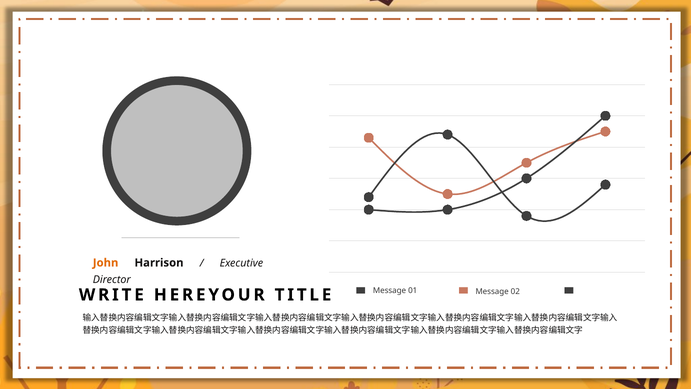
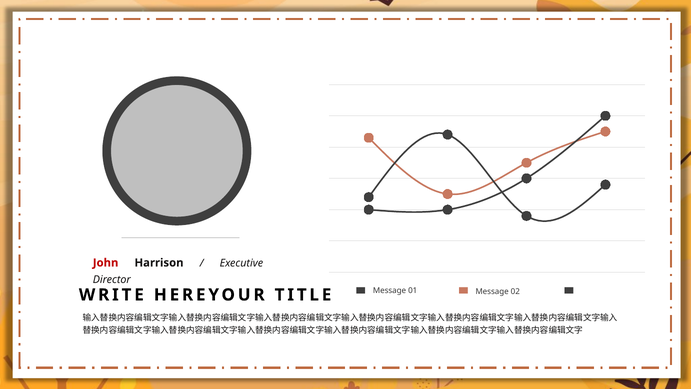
John colour: orange -> red
